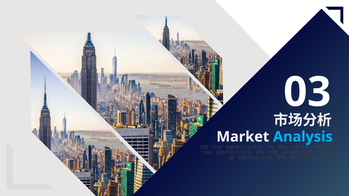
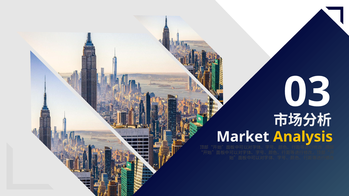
Analysis colour: light blue -> yellow
